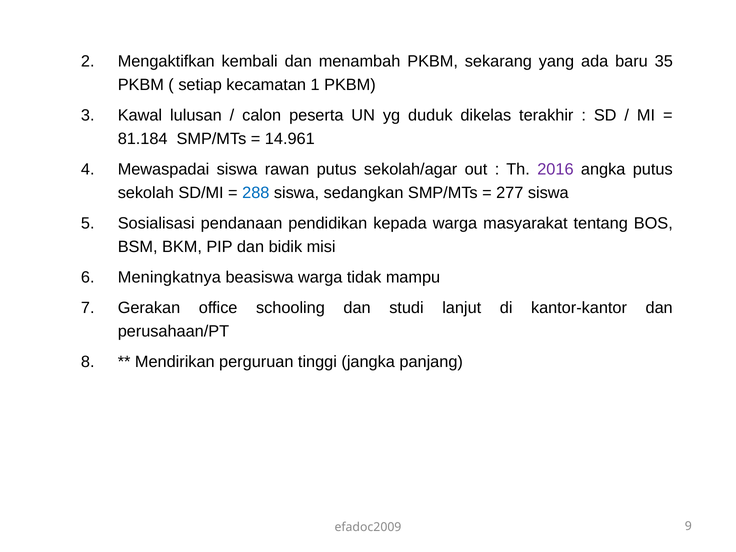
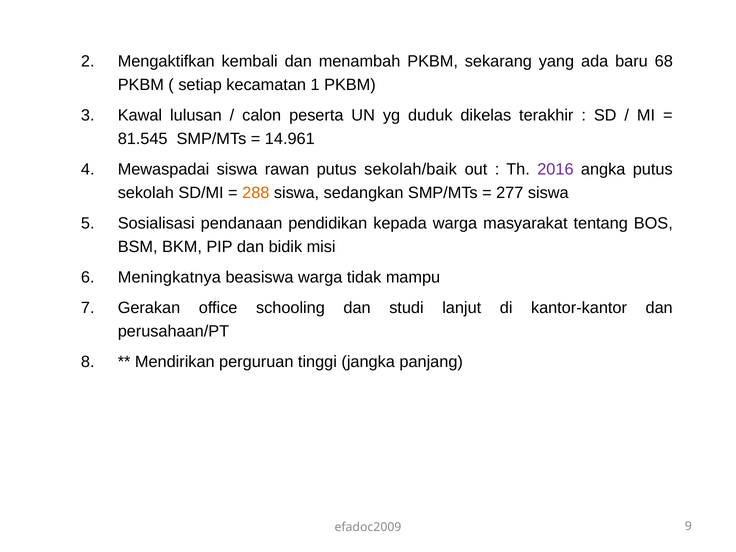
35: 35 -> 68
81.184: 81.184 -> 81.545
sekolah/agar: sekolah/agar -> sekolah/baik
288 colour: blue -> orange
